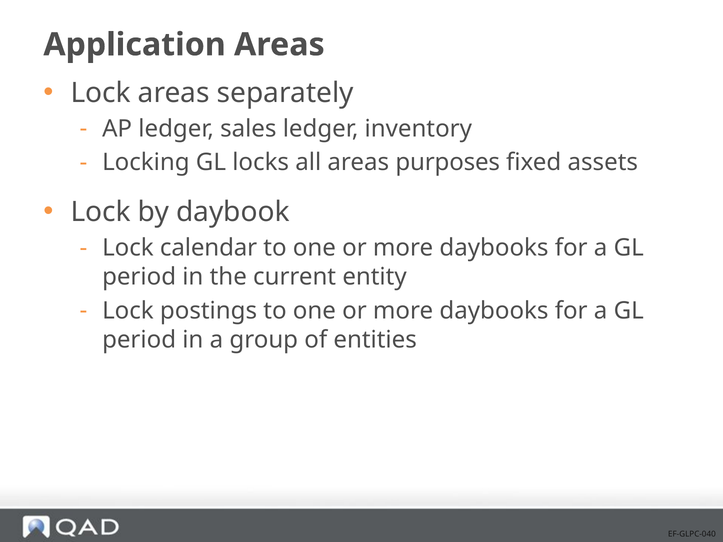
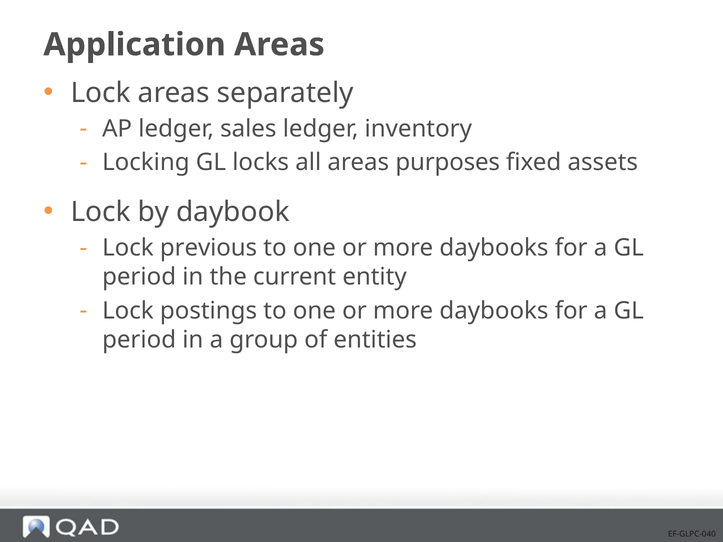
calendar: calendar -> previous
